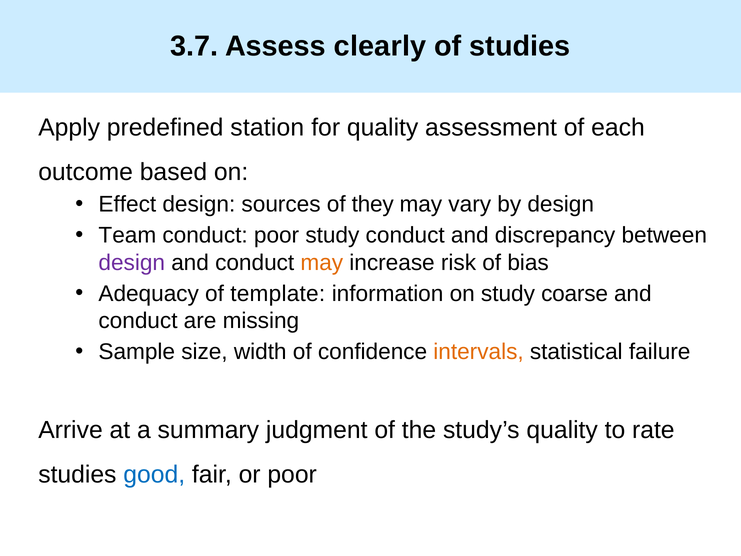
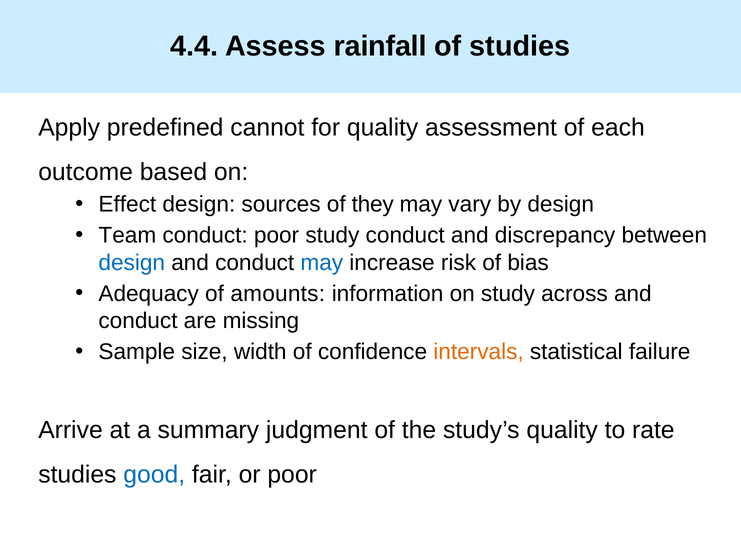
3.7: 3.7 -> 4.4
clearly: clearly -> rainfall
station: station -> cannot
design at (132, 262) colour: purple -> blue
may at (322, 262) colour: orange -> blue
template: template -> amounts
coarse: coarse -> across
